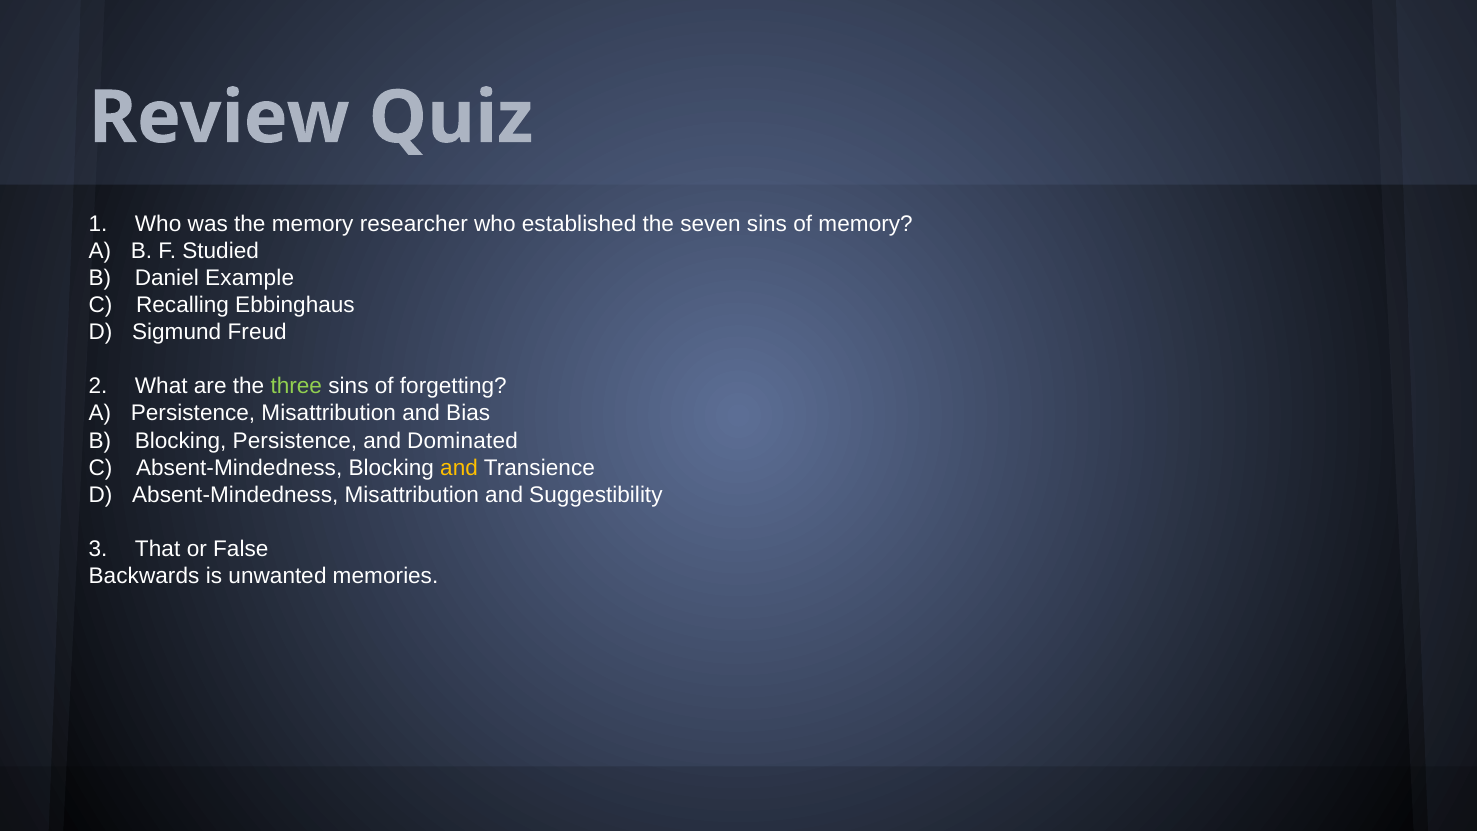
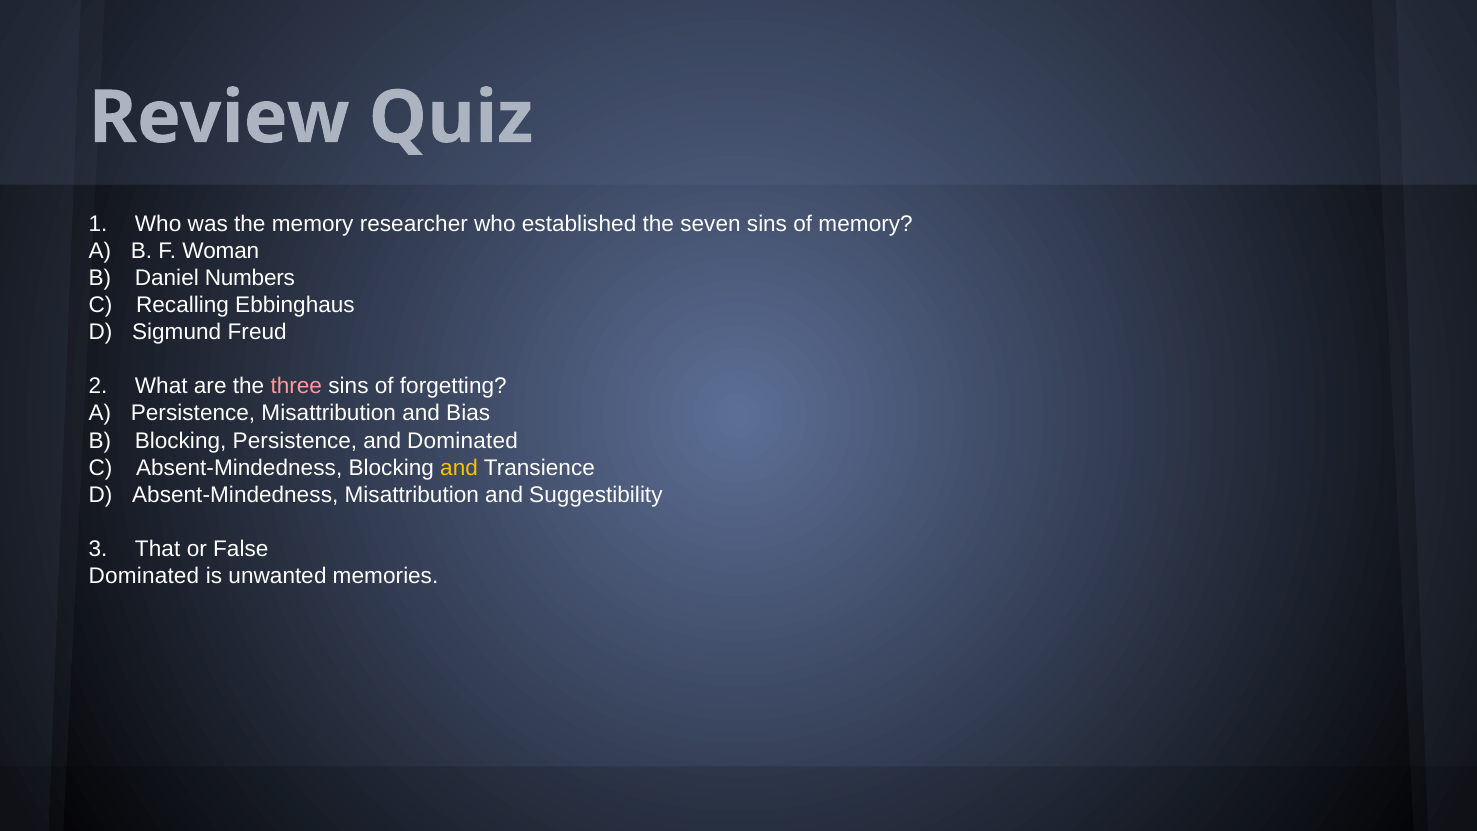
Studied: Studied -> Woman
Example: Example -> Numbers
three colour: light green -> pink
Backwards at (144, 576): Backwards -> Dominated
